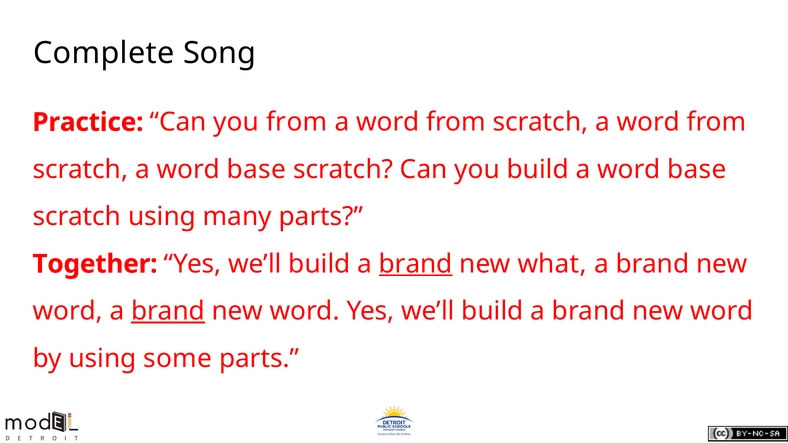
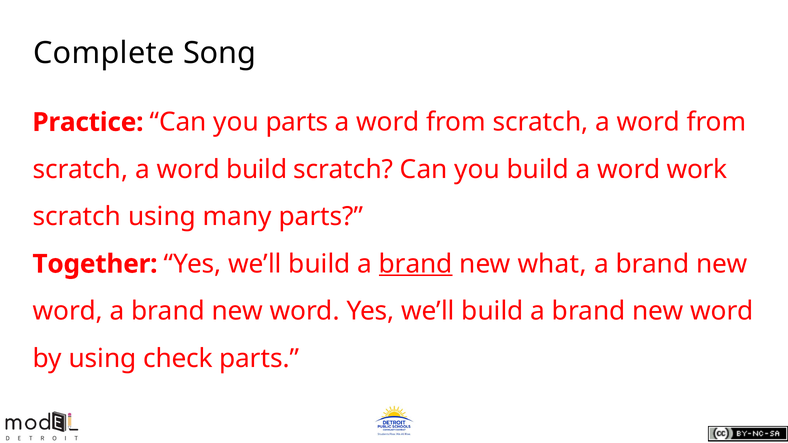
you from: from -> parts
scratch a word base: base -> build
build a word base: base -> work
brand at (168, 311) underline: present -> none
some: some -> check
